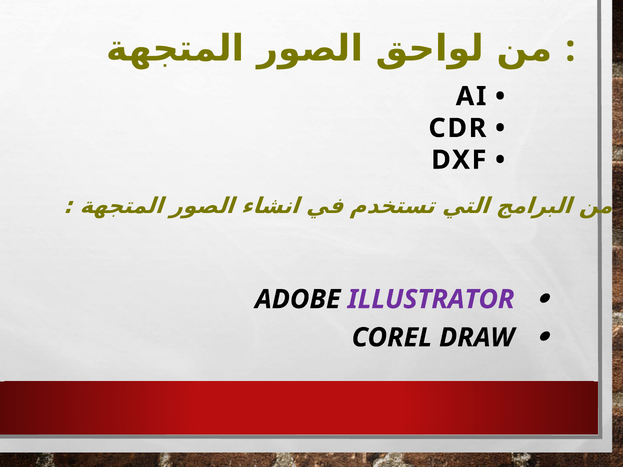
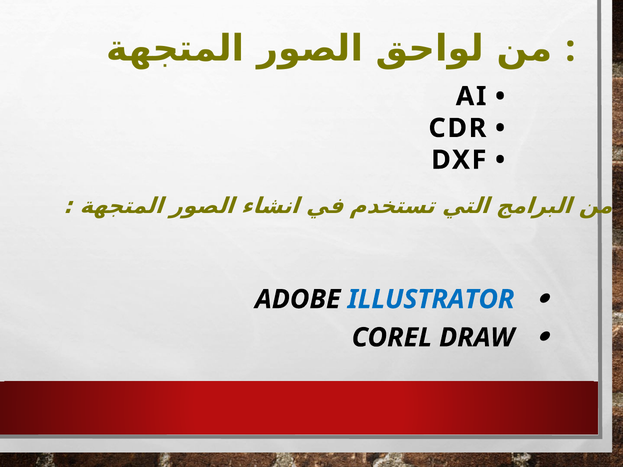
ILLUSTRATOR colour: purple -> blue
